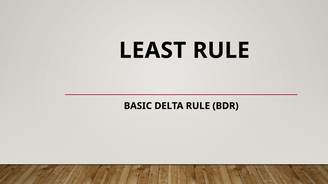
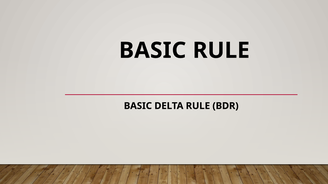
LEAST at (153, 51): LEAST -> BASIC
